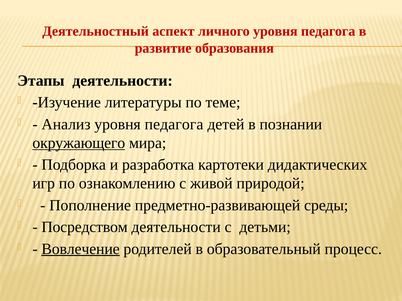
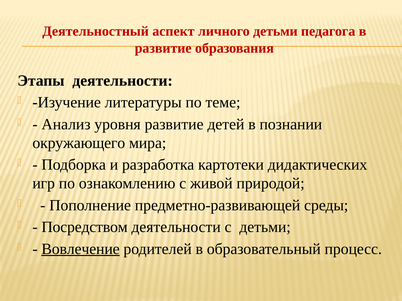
личного уровня: уровня -> детьми
Анализ уровня педагога: педагога -> развитие
окружающего underline: present -> none
